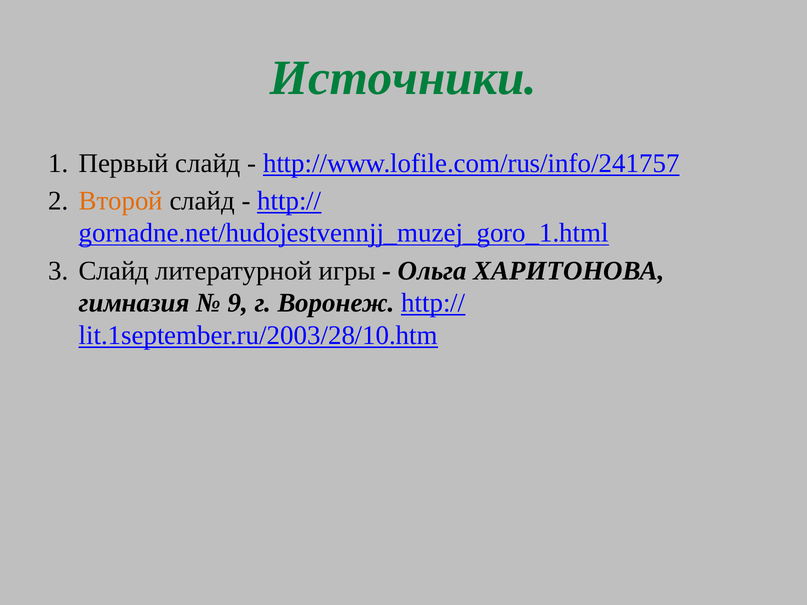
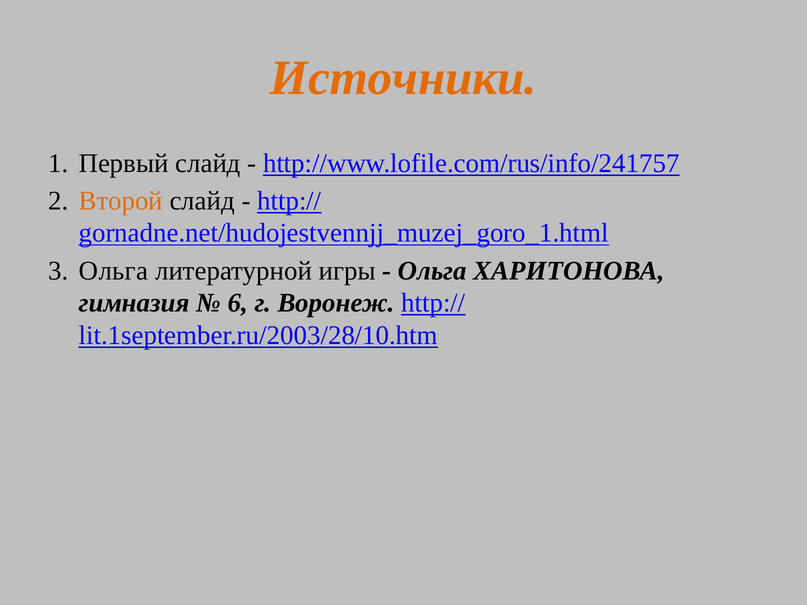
Источники colour: green -> orange
3 Слайд: Слайд -> Ольга
9: 9 -> 6
